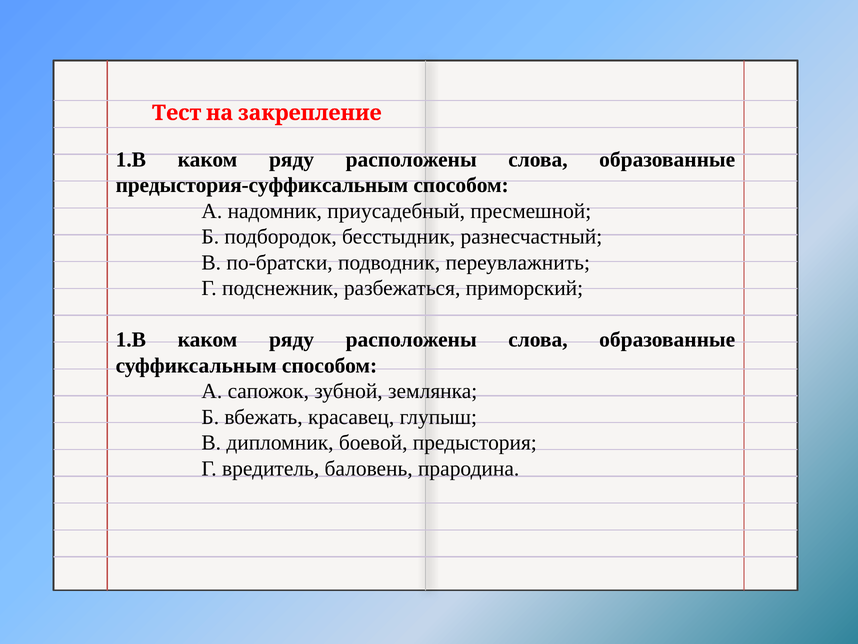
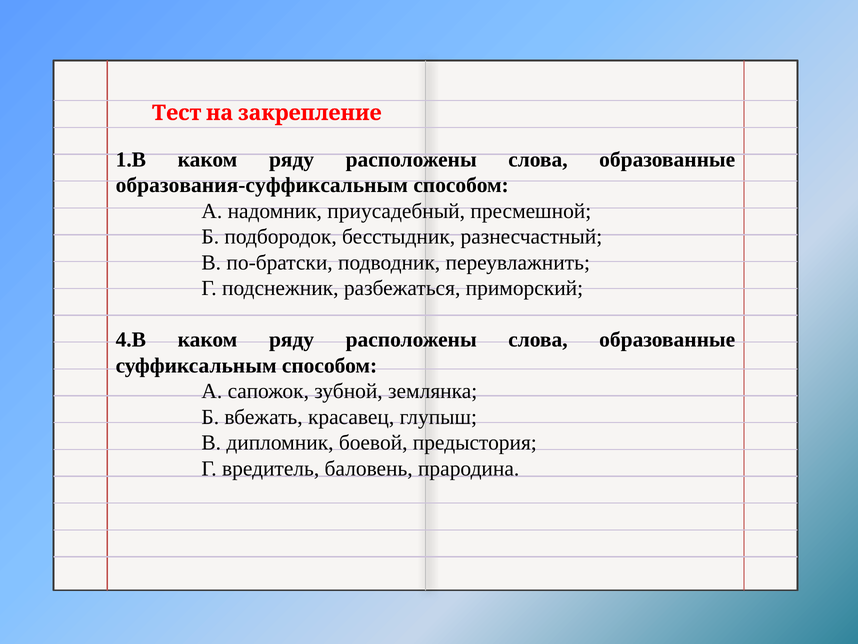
предыстория-суффиксальным: предыстория-суффиксальным -> образования-суффиксальным
1.В at (131, 339): 1.В -> 4.В
